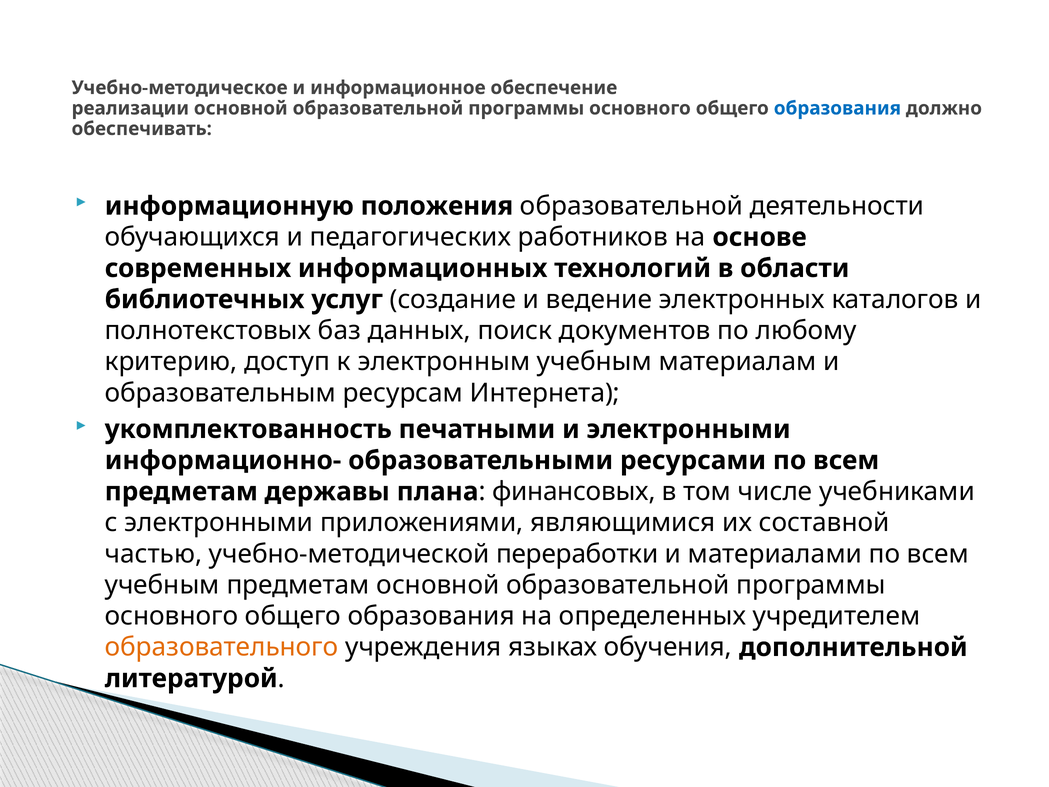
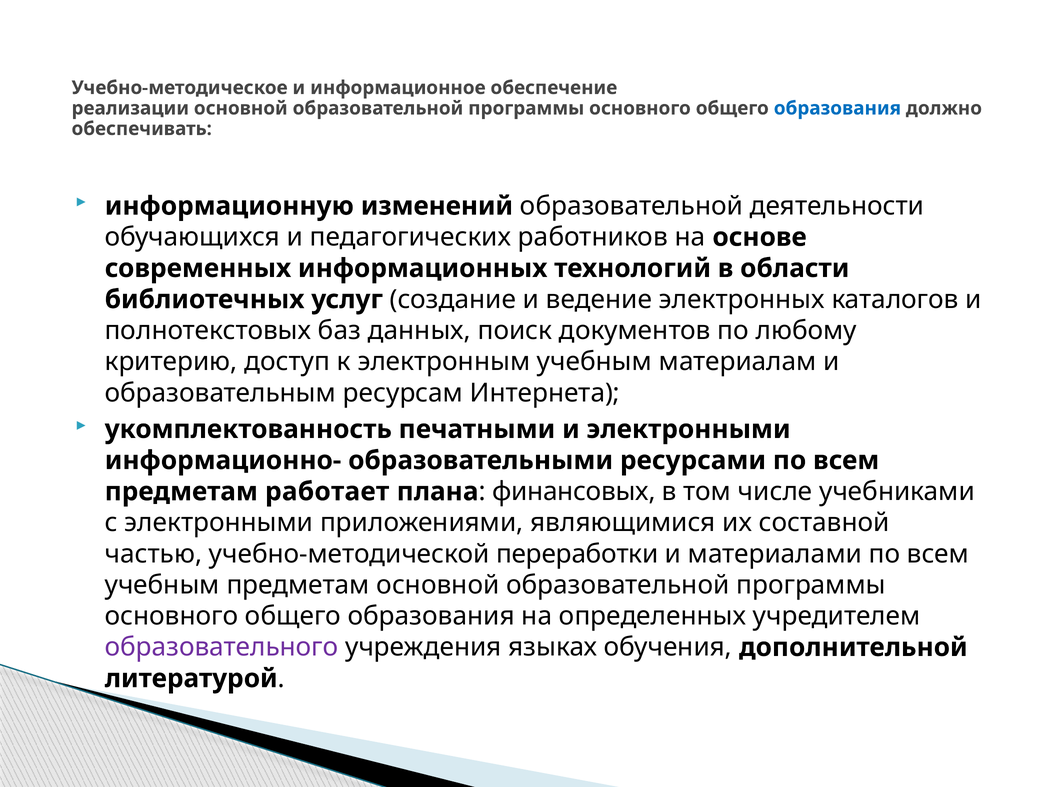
положения: положения -> изменений
державы: державы -> работает
образовательного colour: orange -> purple
